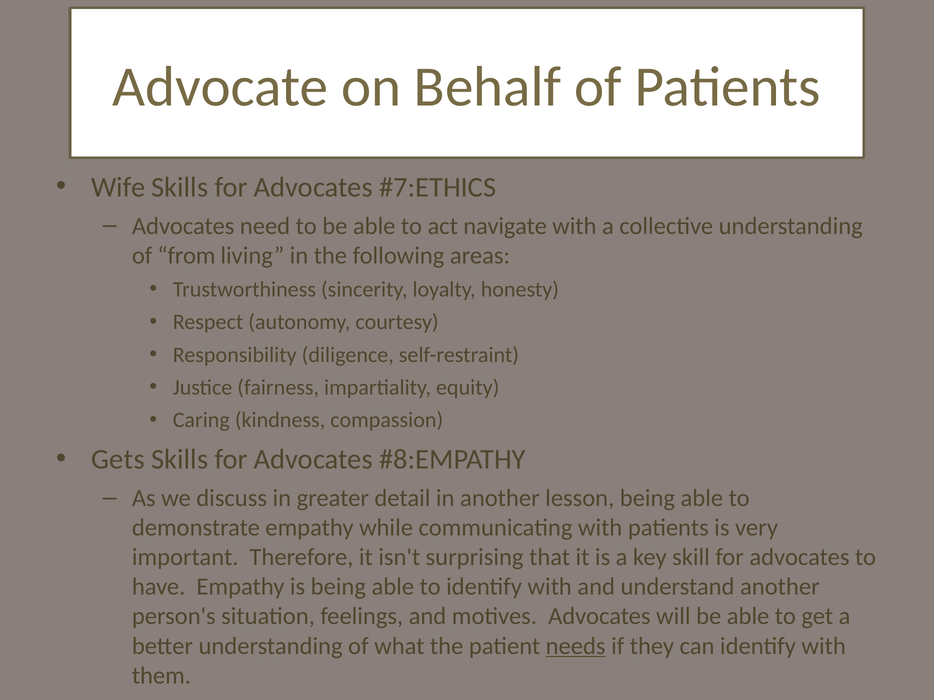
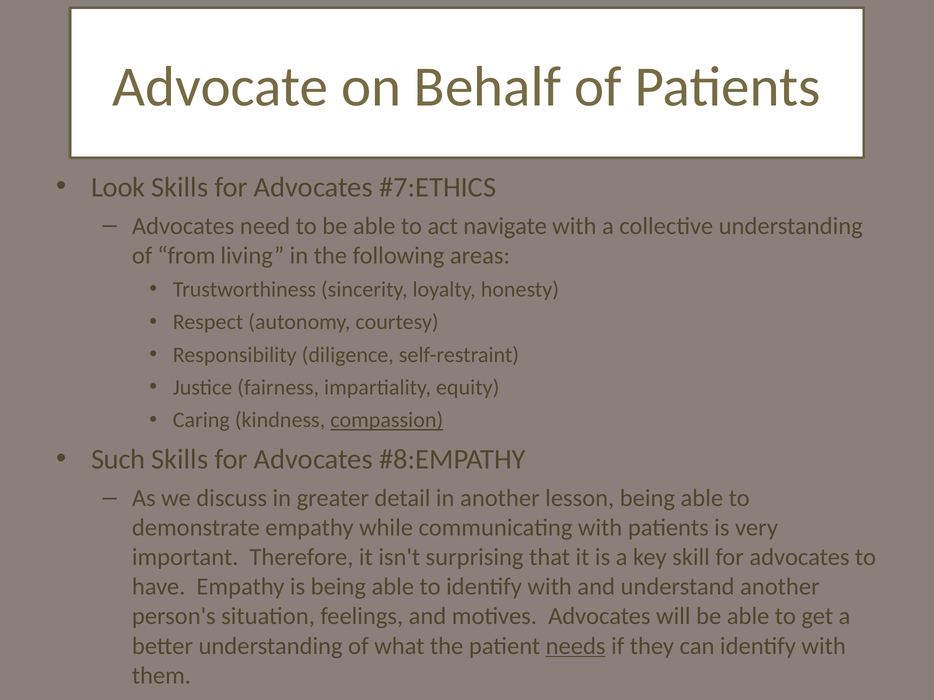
Wife: Wife -> Look
compassion underline: none -> present
Gets: Gets -> Such
